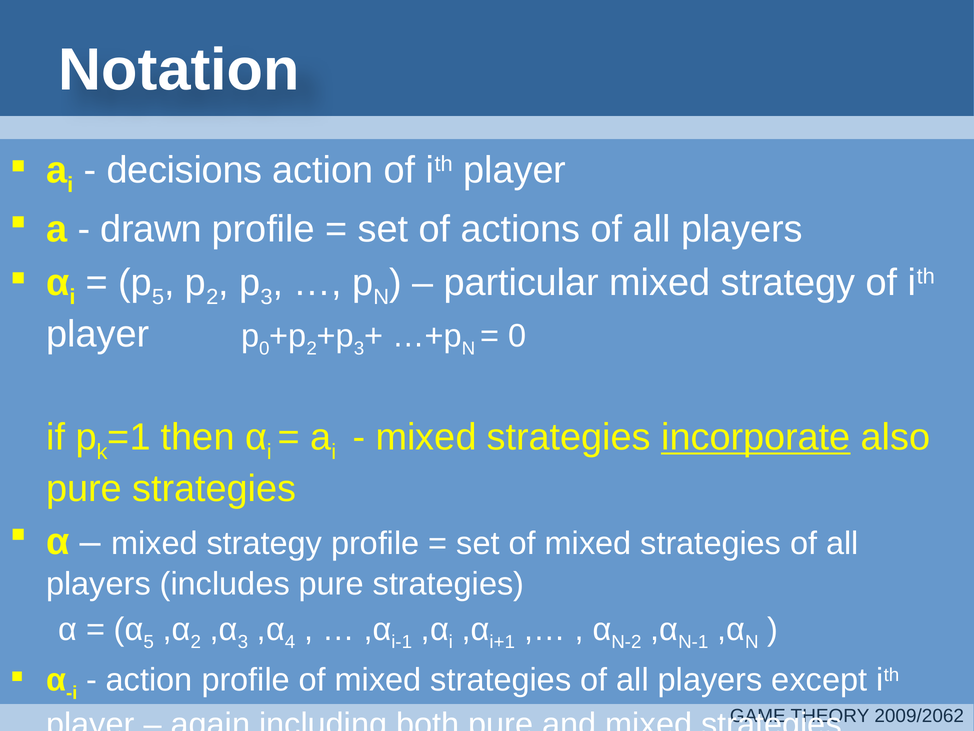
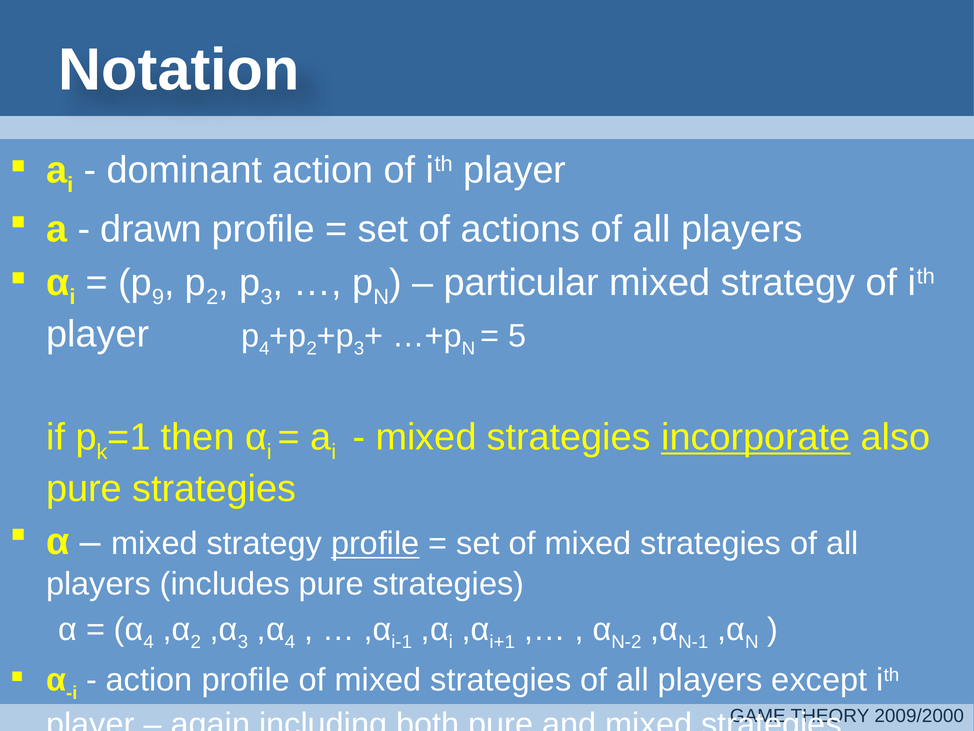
decisions: decisions -> dominant
5 at (158, 297): 5 -> 9
0 at (264, 348): 0 -> 4
0 at (517, 336): 0 -> 5
profile at (375, 543) underline: none -> present
α 5: 5 -> 4
2009/2062: 2009/2062 -> 2009/2000
